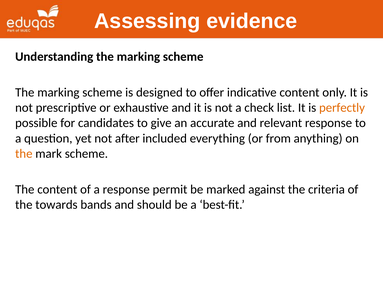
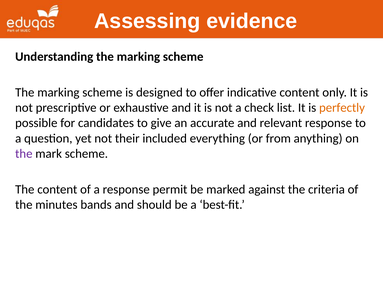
after: after -> their
the at (24, 154) colour: orange -> purple
towards: towards -> minutes
